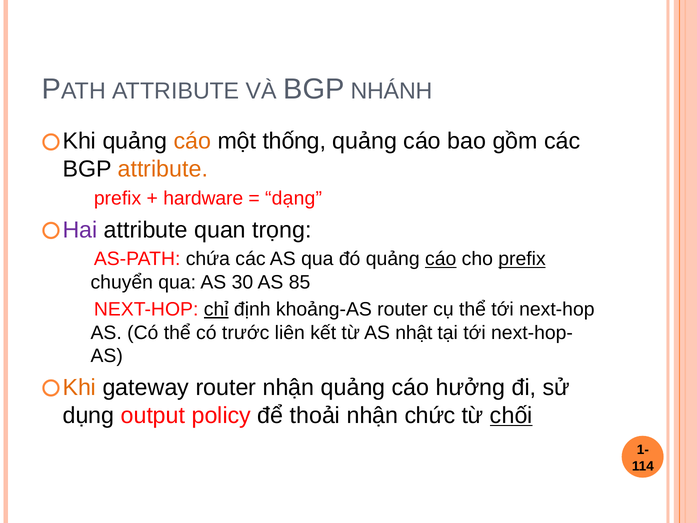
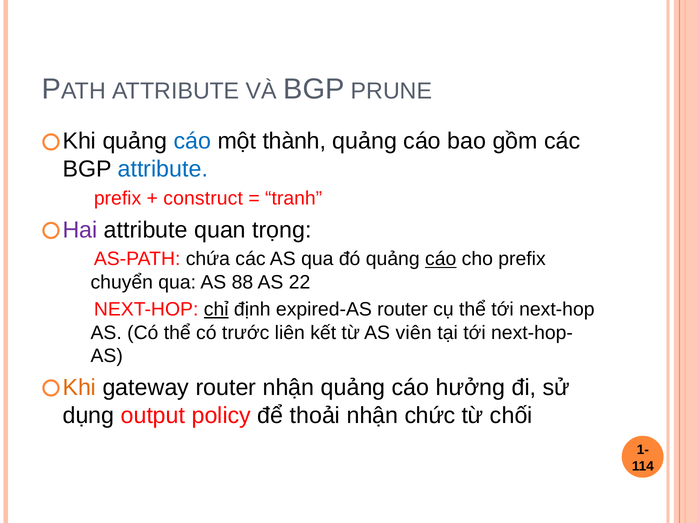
NHÁNH: NHÁNH -> PRUNE
cáo at (192, 141) colour: orange -> blue
thống: thống -> thành
attribute at (163, 169) colour: orange -> blue
hardware: hardware -> construct
dạng: dạng -> tranh
prefix underline: present -> none
30: 30 -> 88
85: 85 -> 22
khoảng-AS: khoảng-AS -> expired-AS
nhật: nhật -> viên
chối underline: present -> none
